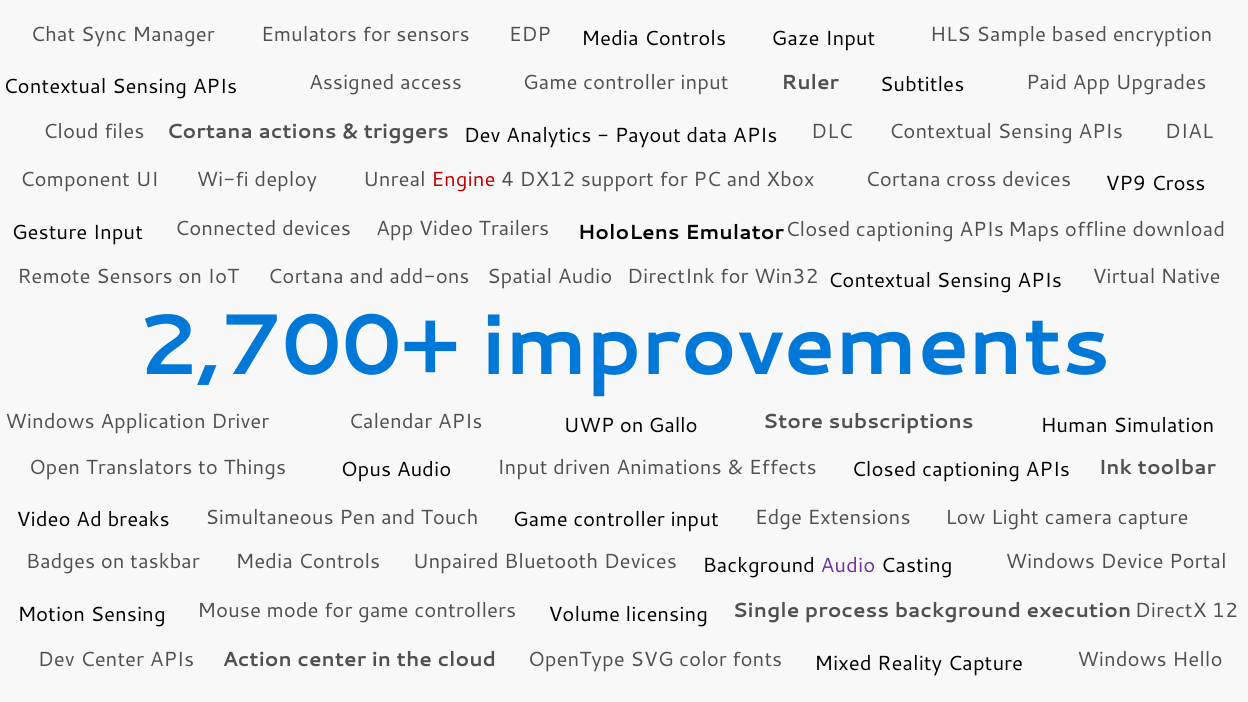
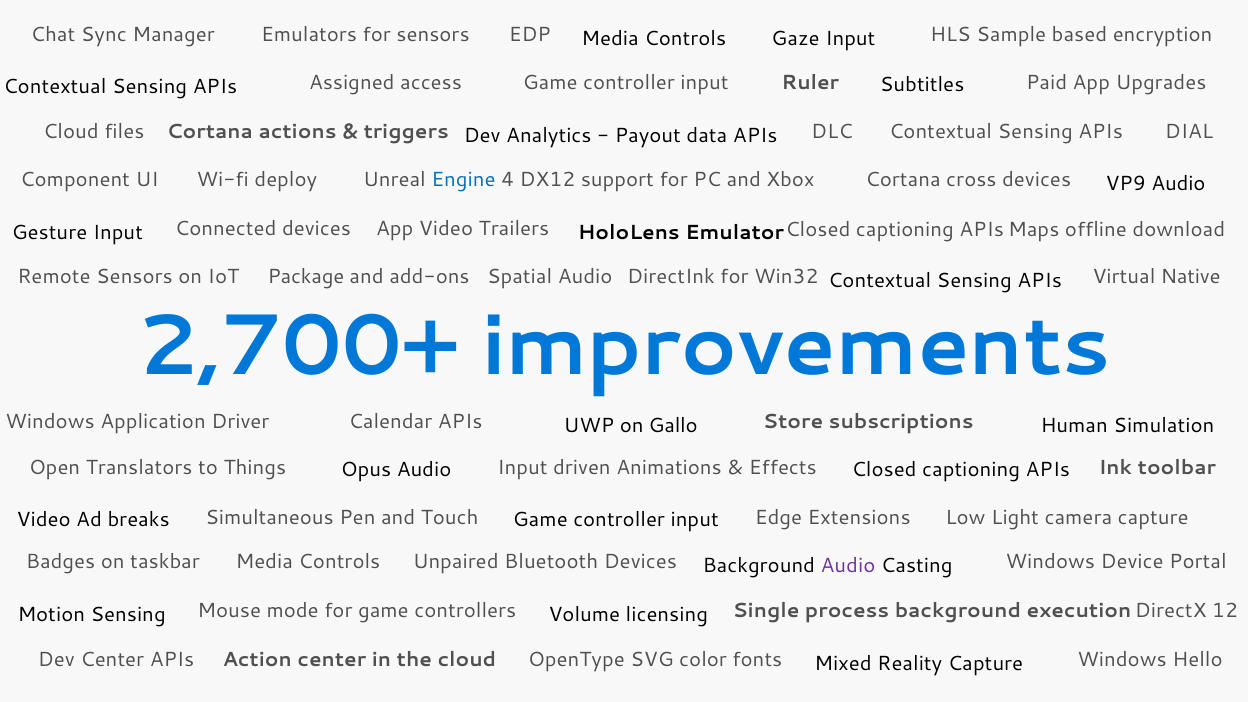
Engine colour: red -> blue
VP9 Cross: Cross -> Audio
Cortana at (306, 277): Cortana -> Package
